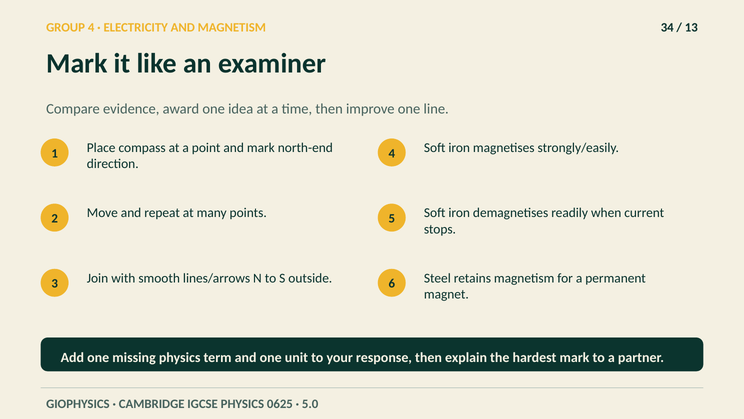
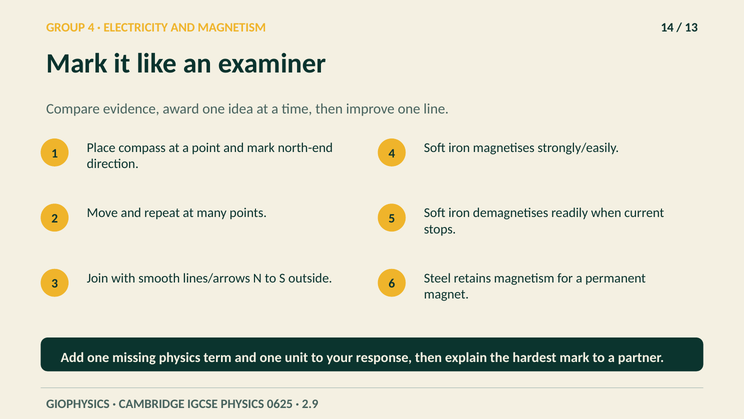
34: 34 -> 14
5.0: 5.0 -> 2.9
